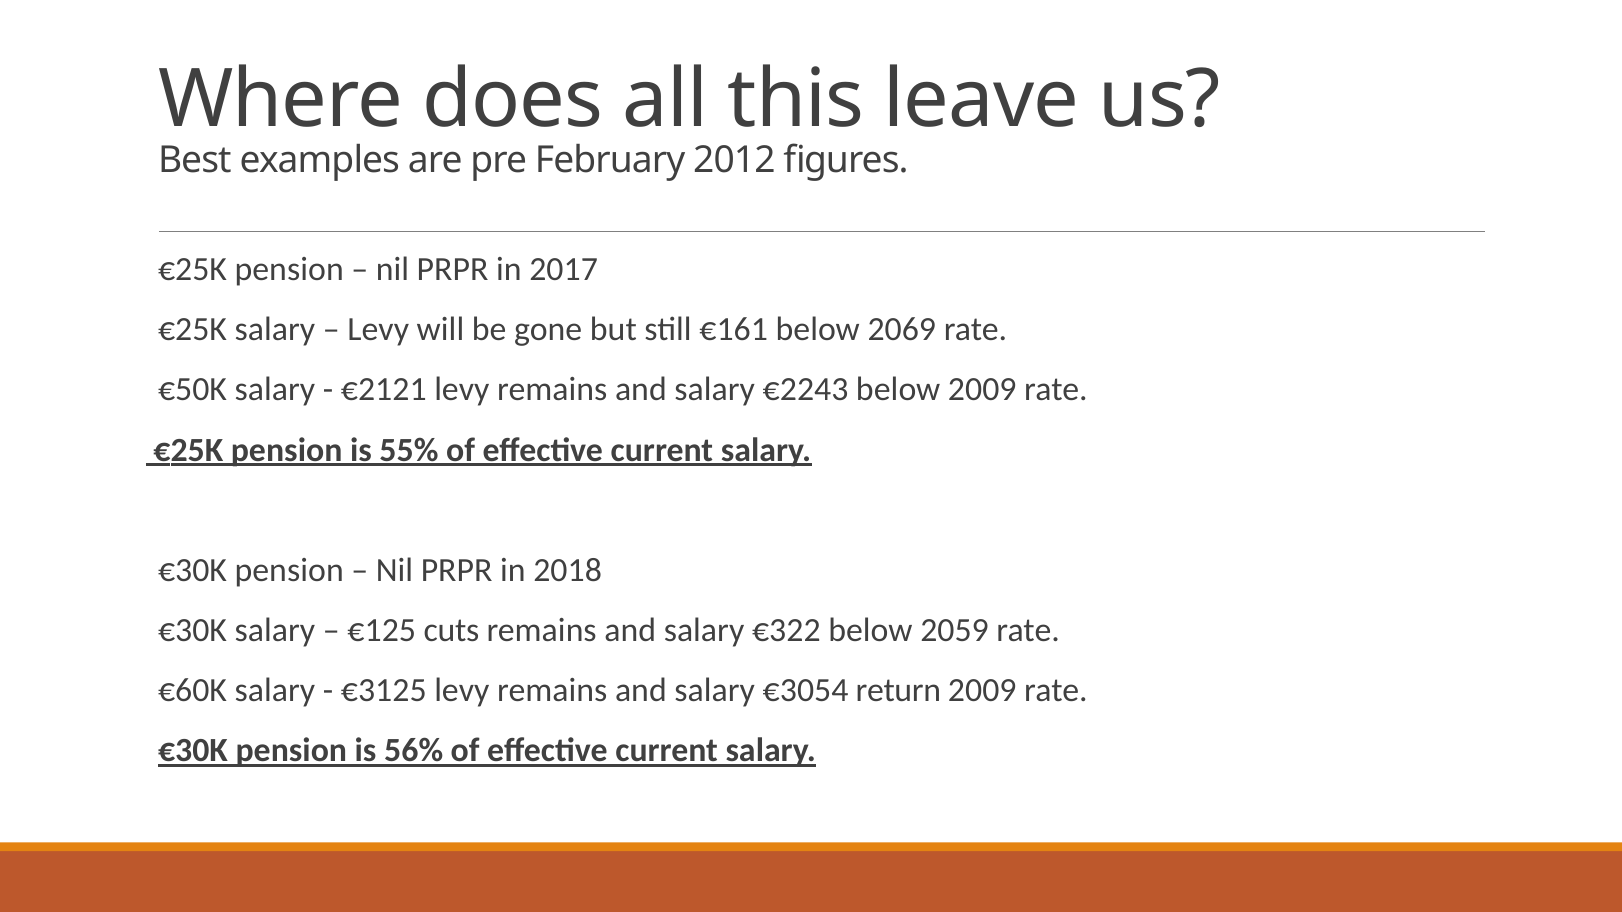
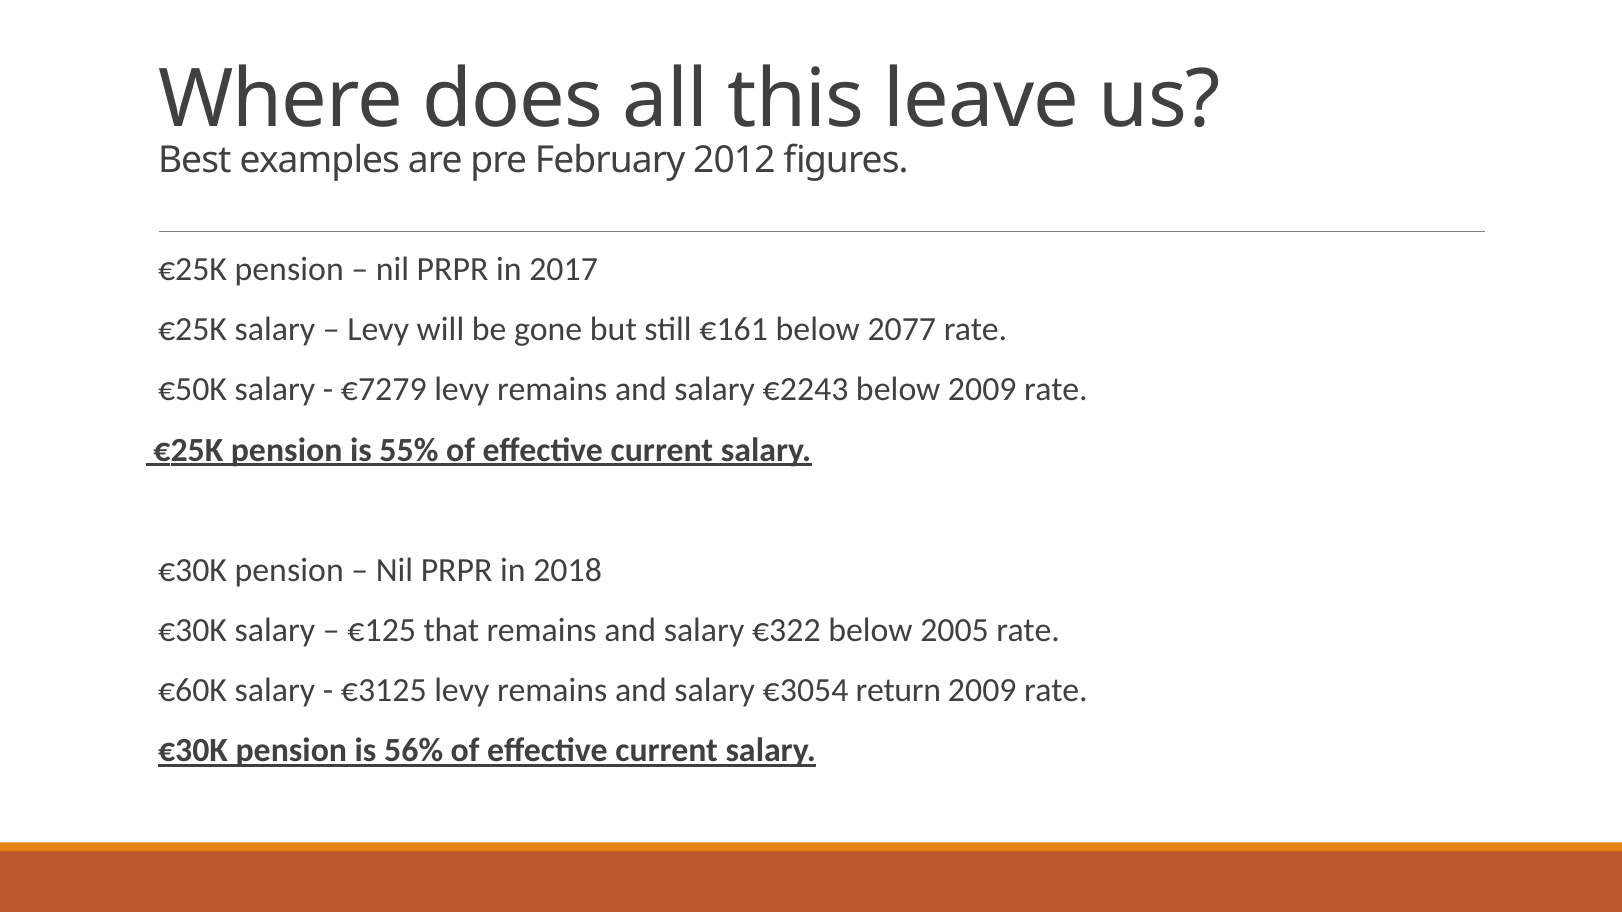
2069: 2069 -> 2077
€2121: €2121 -> €7279
cuts: cuts -> that
2059: 2059 -> 2005
